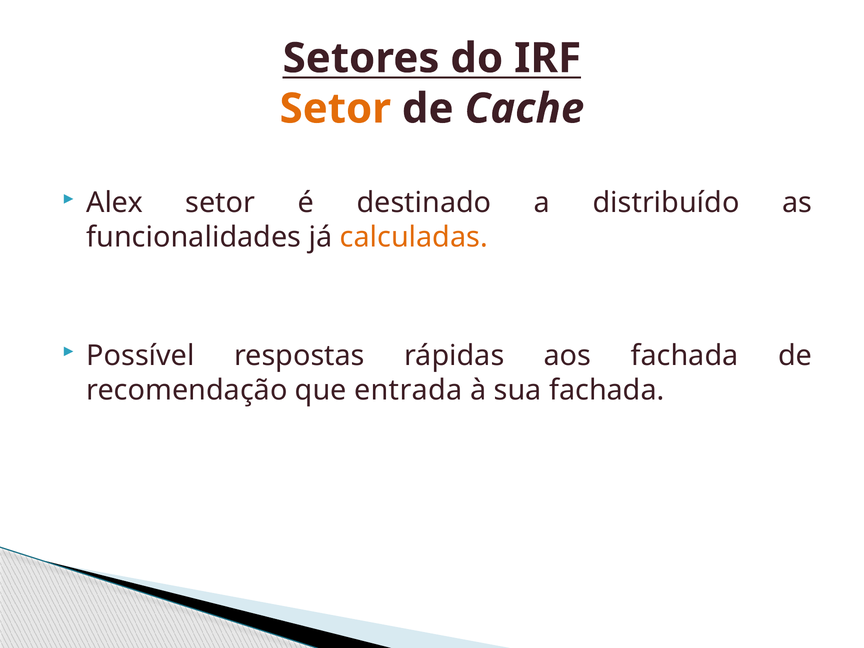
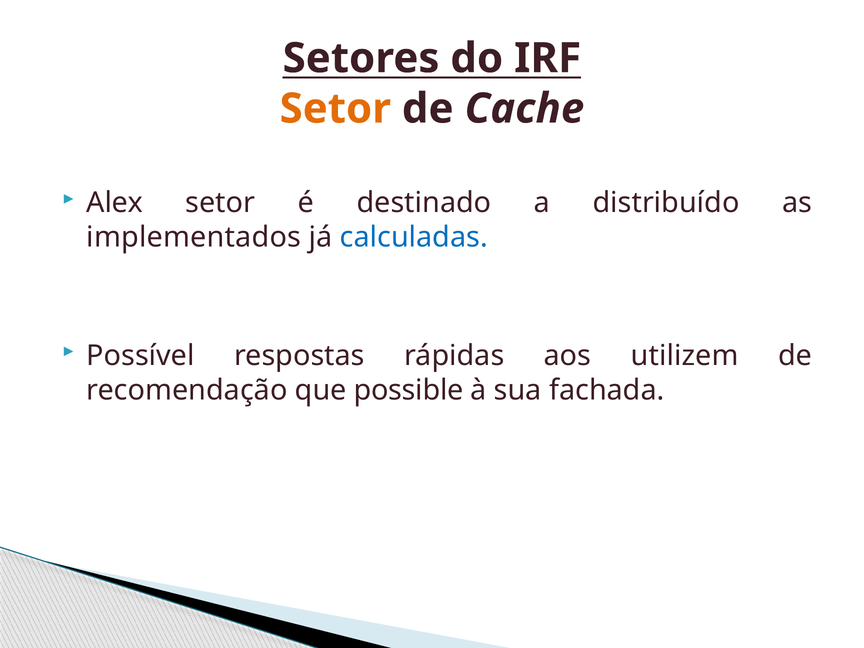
funcionalidades: funcionalidades -> implementados
calculadas colour: orange -> blue
aos fachada: fachada -> utilizem
entrada: entrada -> possible
